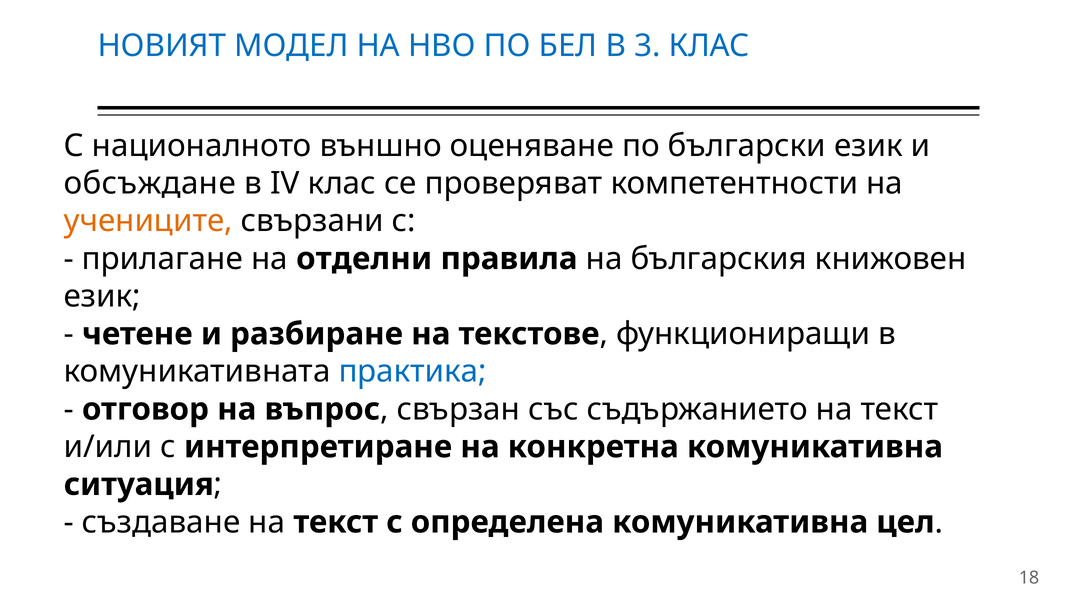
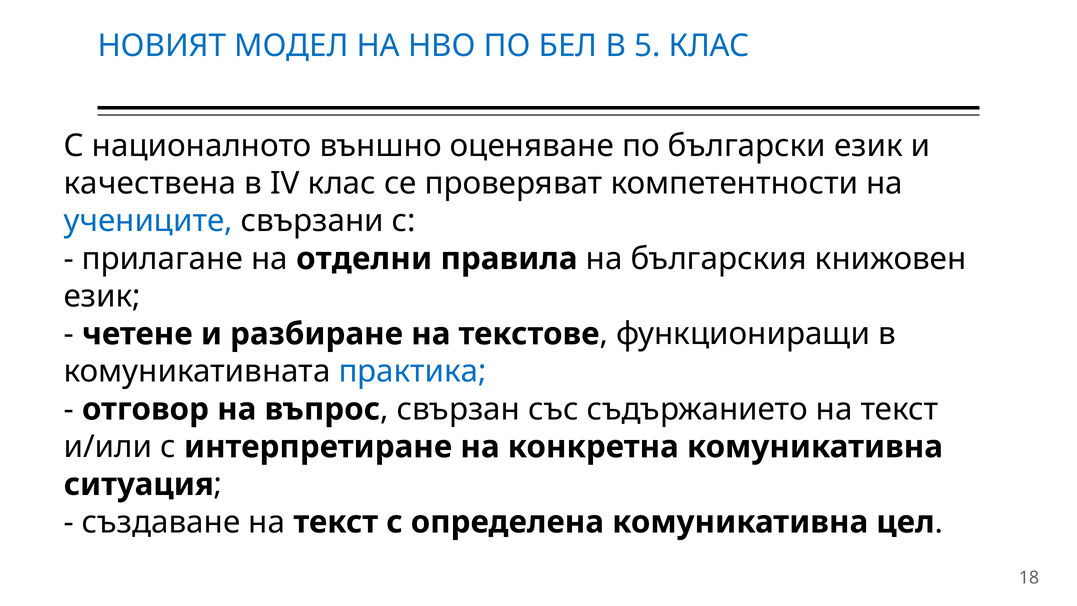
3: 3 -> 5
обсъждане: обсъждане -> качествена
учениците colour: orange -> blue
